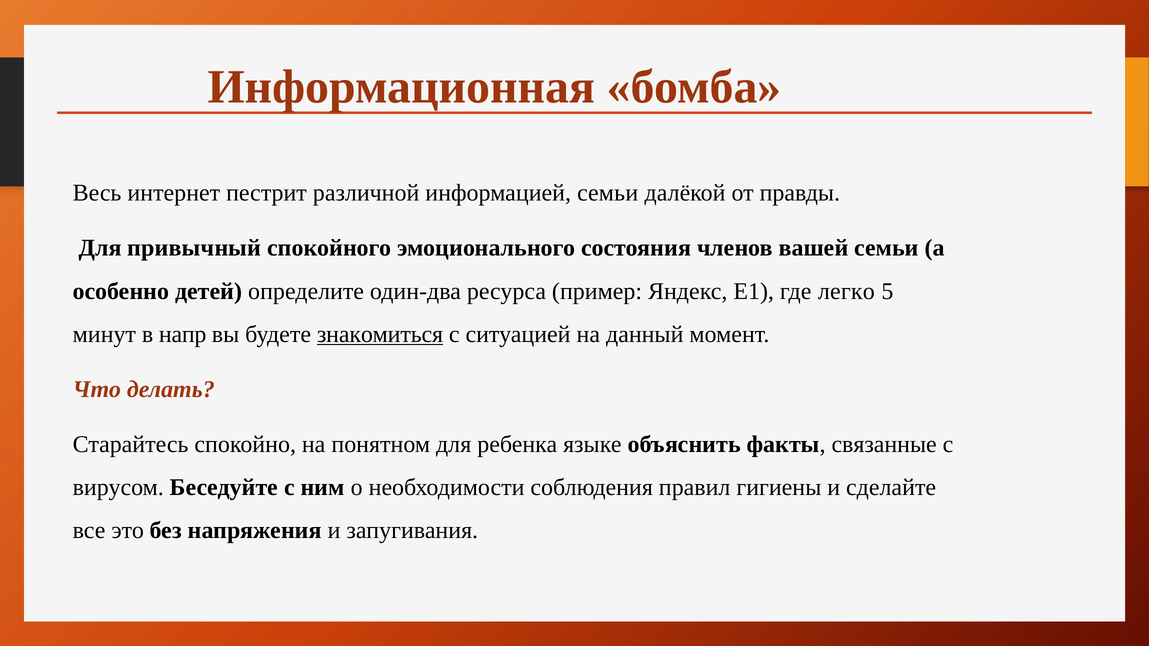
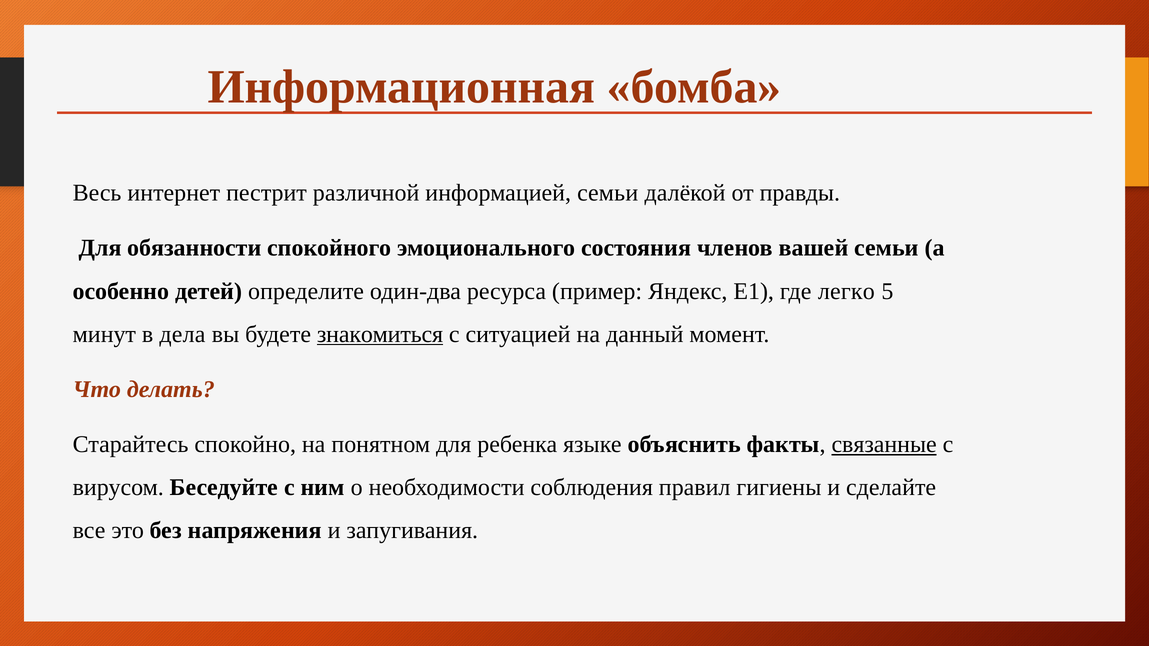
привычный: привычный -> обязанности
напр: напр -> дела
связанные underline: none -> present
